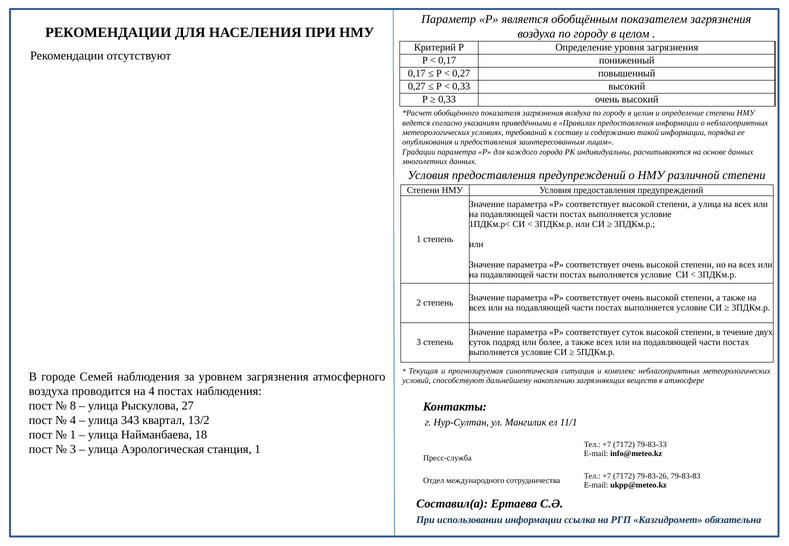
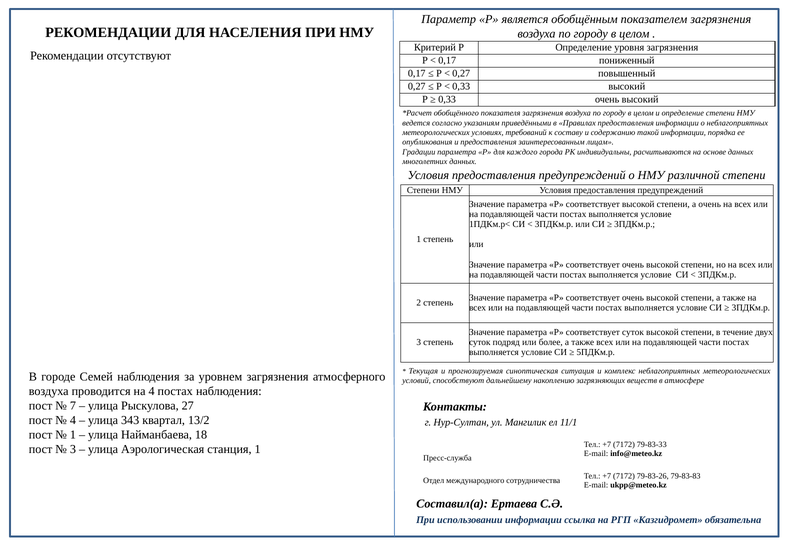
а улица: улица -> очень
8: 8 -> 7
